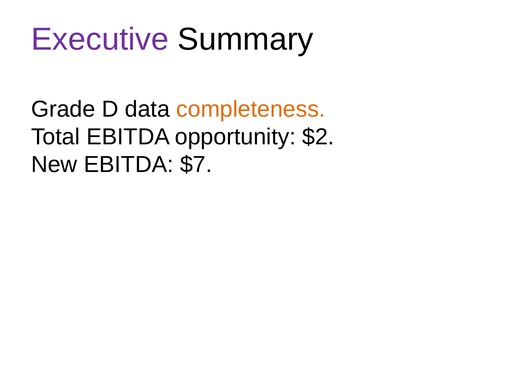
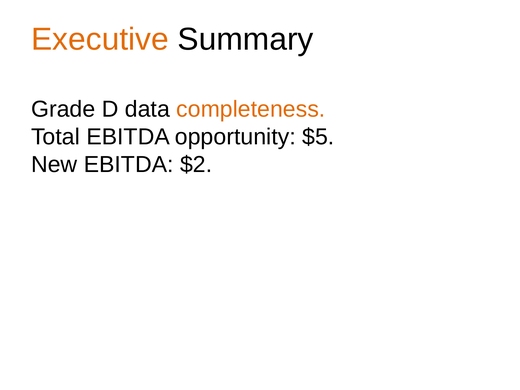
Executive colour: purple -> orange
$2: $2 -> $5
$7: $7 -> $2
